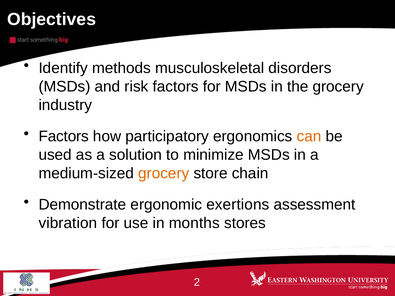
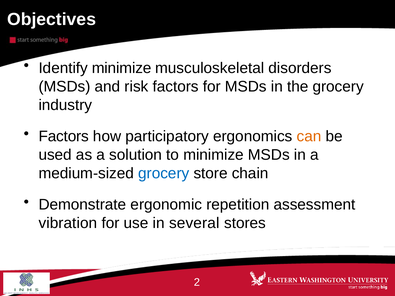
Identify methods: methods -> minimize
grocery at (164, 173) colour: orange -> blue
exertions: exertions -> repetition
months: months -> several
